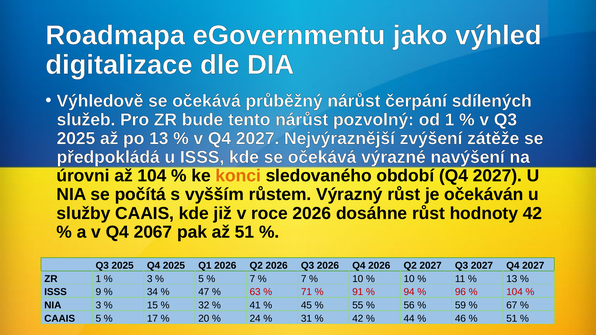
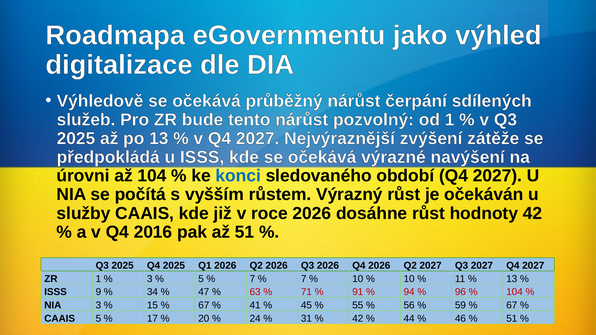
konci colour: orange -> blue
2067: 2067 -> 2016
32 at (204, 305): 32 -> 67
